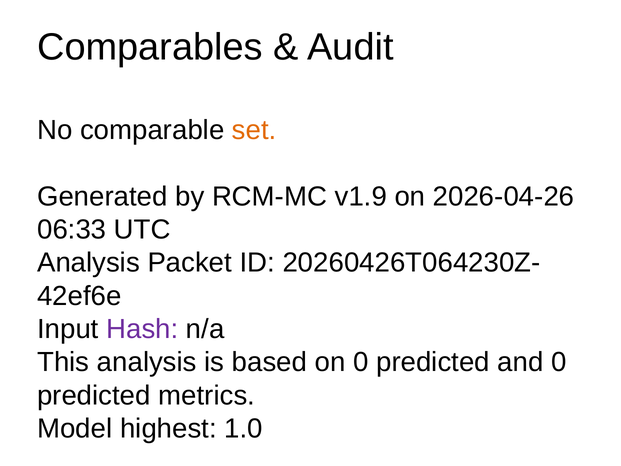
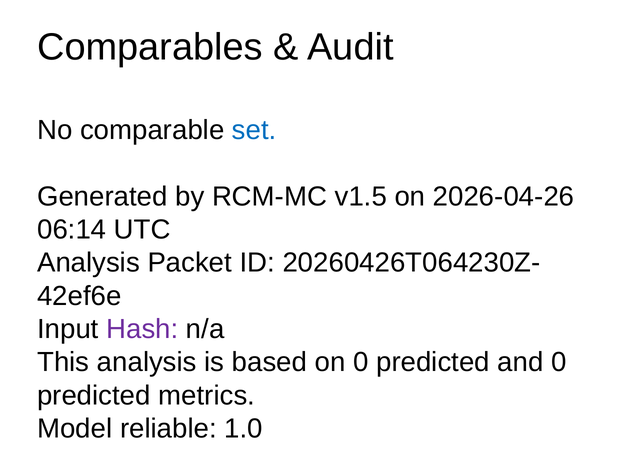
set colour: orange -> blue
v1.9: v1.9 -> v1.5
06:33: 06:33 -> 06:14
highest: highest -> reliable
